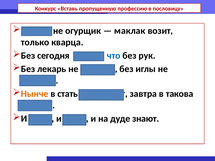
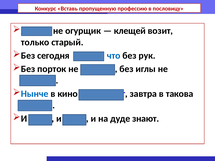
маклак: маклак -> клещей
кварца: кварца -> старый
лекарь: лекарь -> порток
Нынче colour: orange -> blue
стать: стать -> кино
